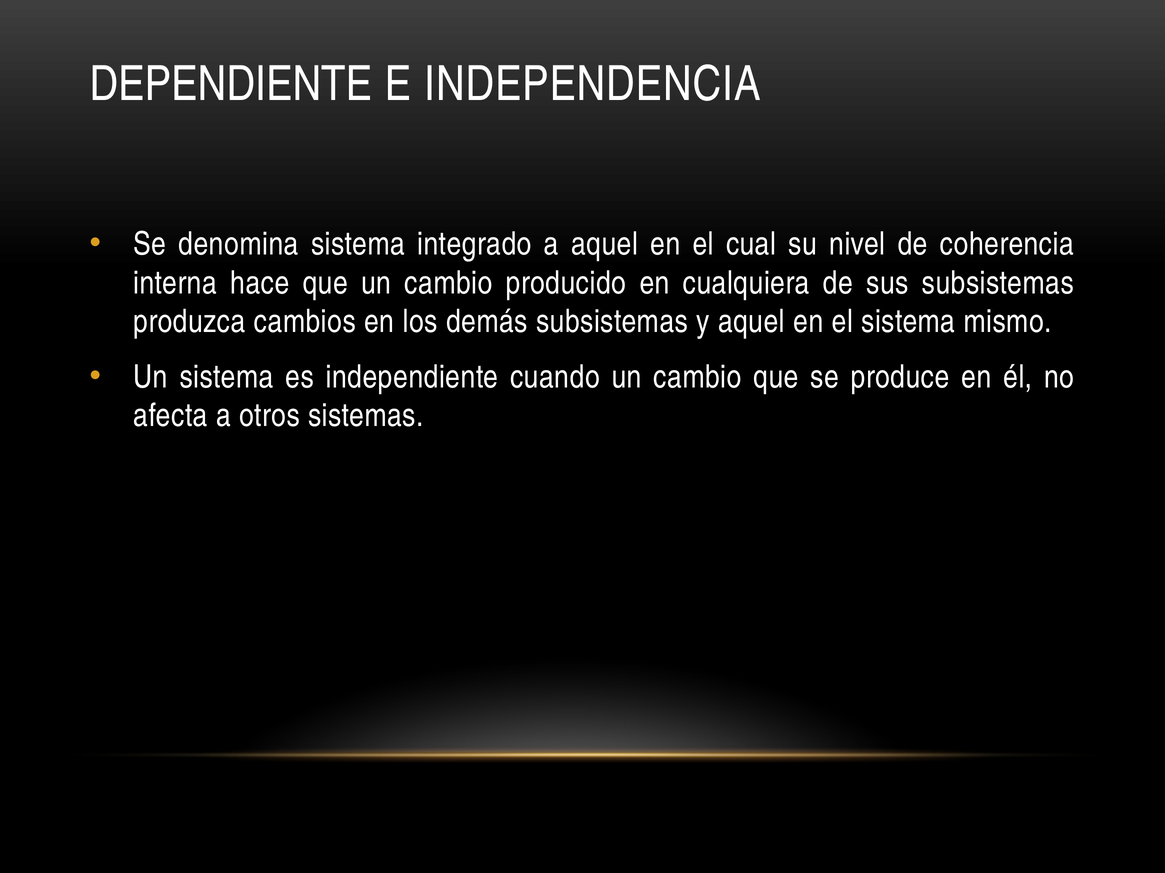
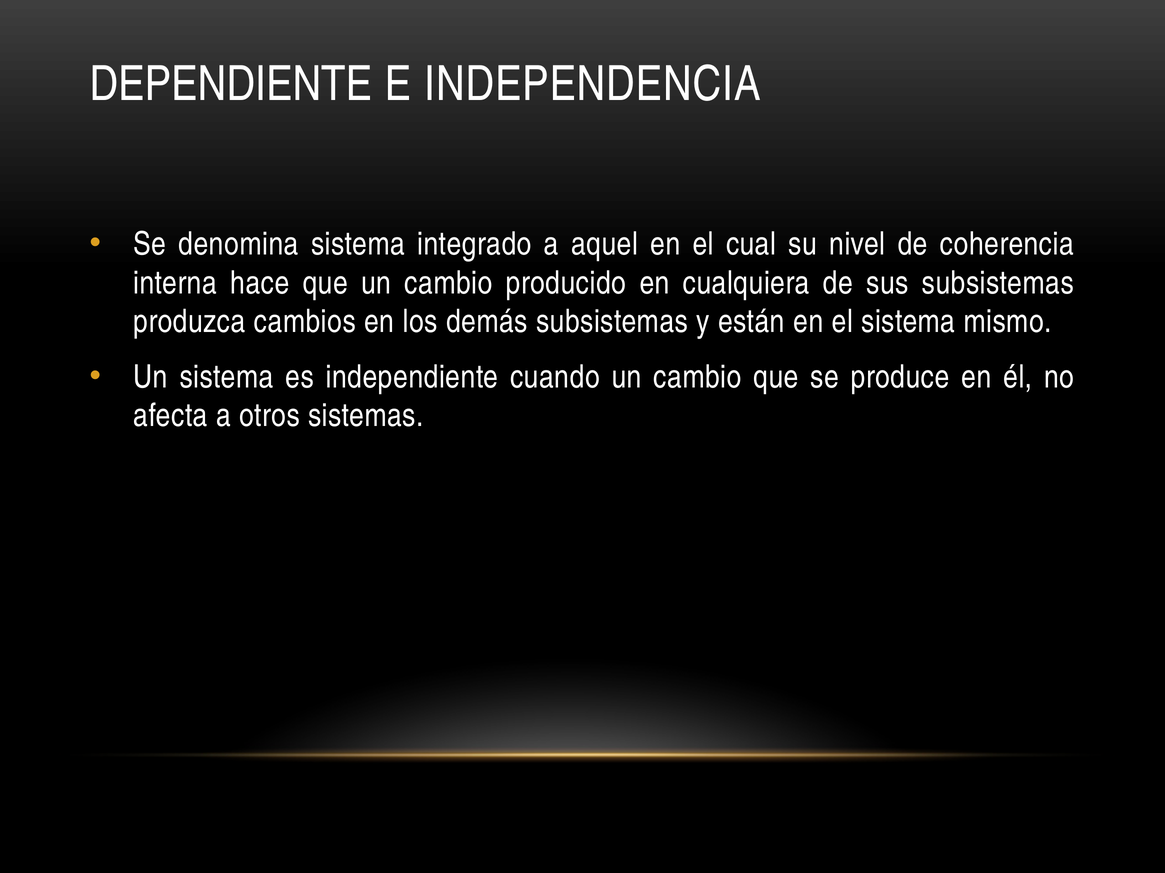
y aquel: aquel -> están
